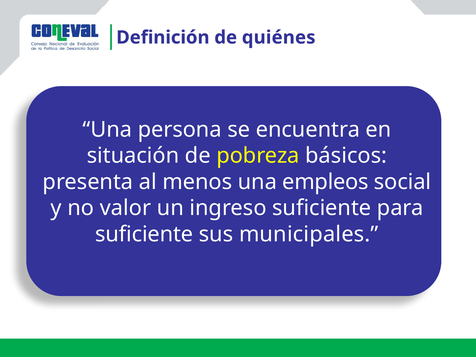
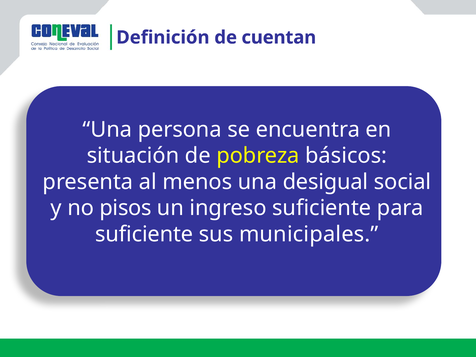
quiénes: quiénes -> cuentan
empleos: empleos -> desigual
valor: valor -> pisos
